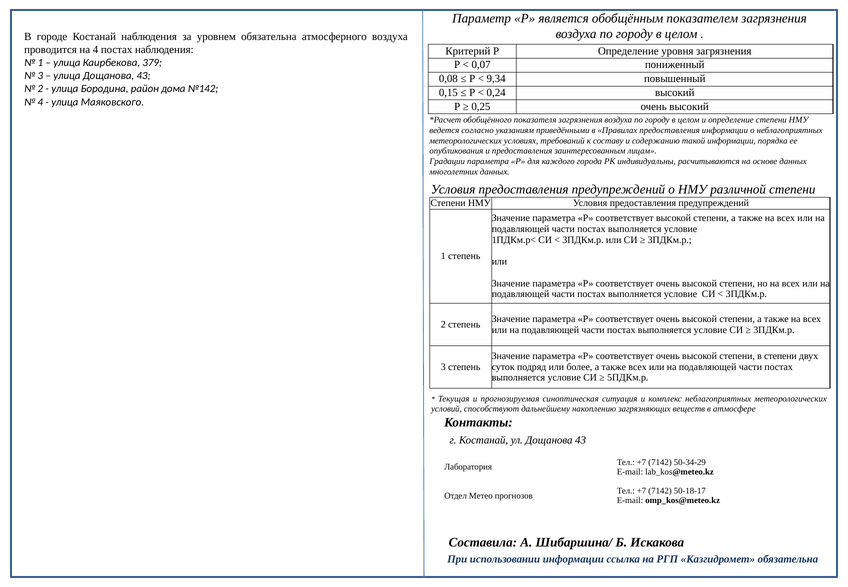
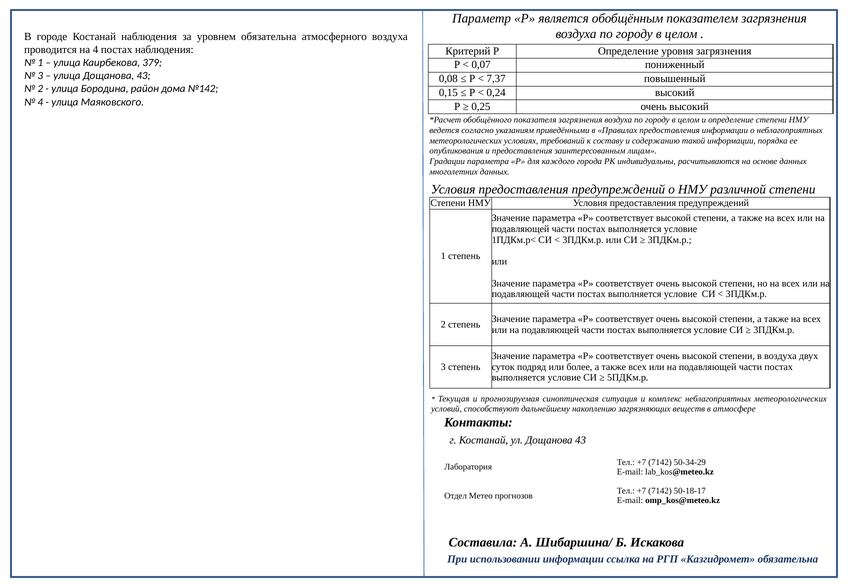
9,34: 9,34 -> 7,37
в степени: степени -> воздуха
